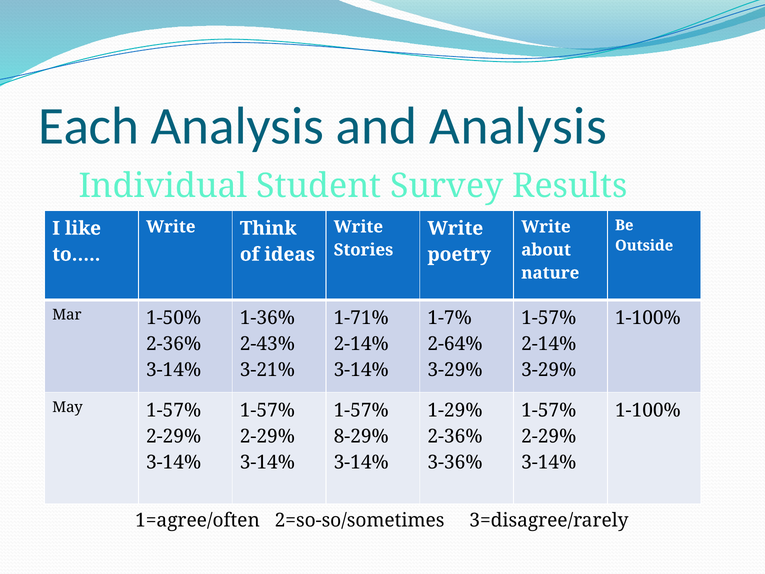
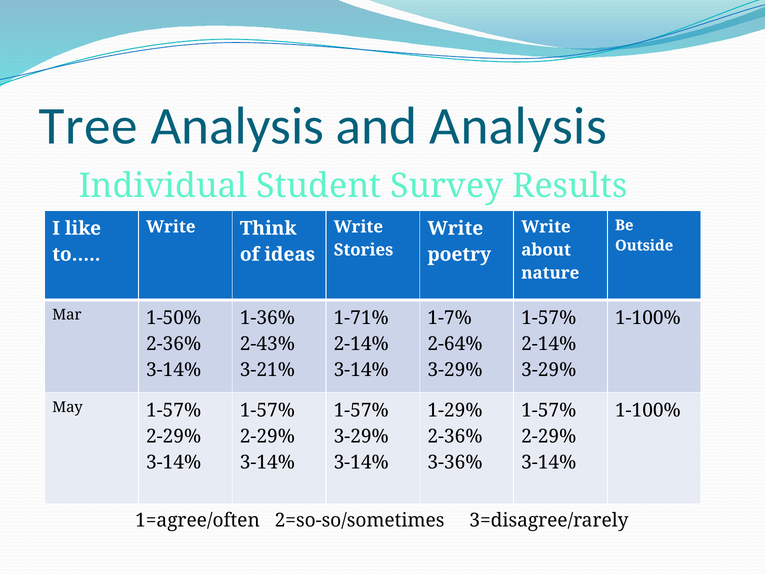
Each: Each -> Tree
8-29% at (361, 436): 8-29% -> 3-29%
